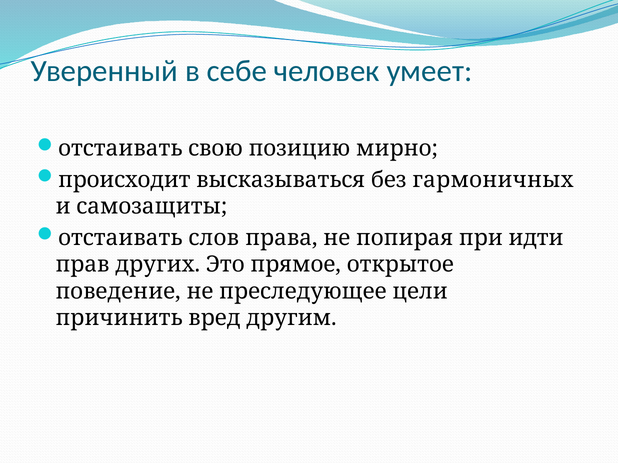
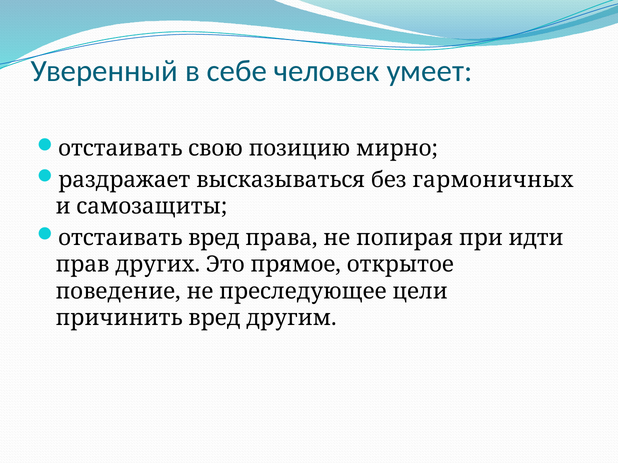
происходит: происходит -> раздражает
отстаивать слов: слов -> вред
